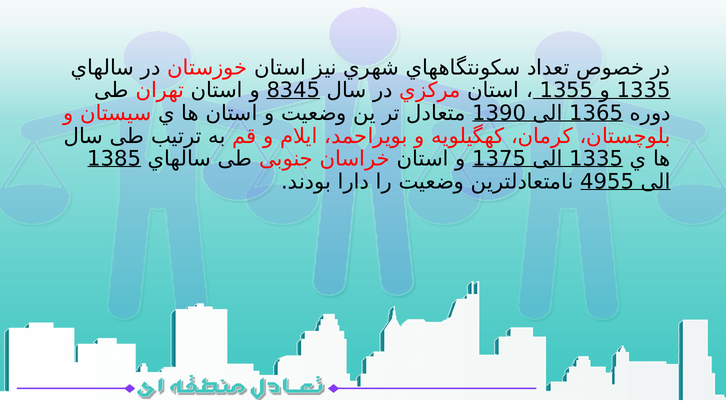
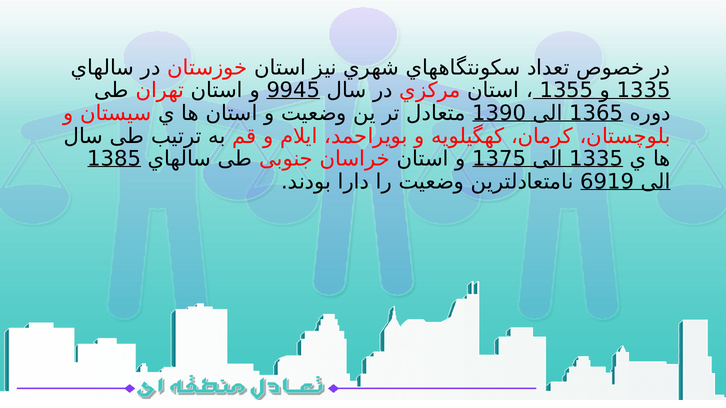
8345: 8345 -> 9945
4955: 4955 -> 6919
